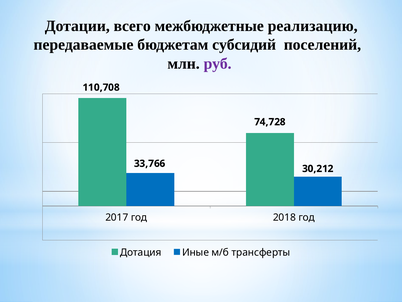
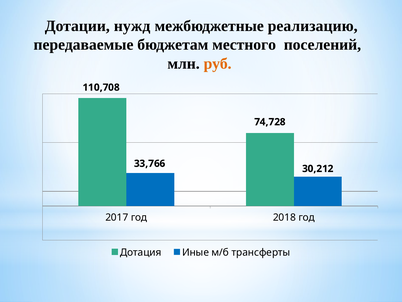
всего: всего -> нужд
субсидий: субсидий -> местного
руб colour: purple -> orange
